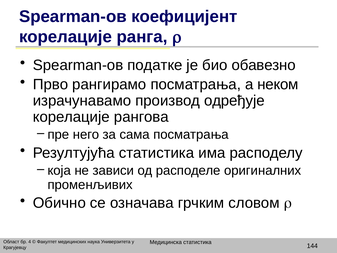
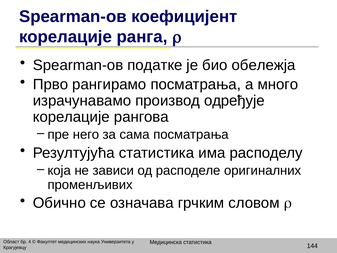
обавезно: обавезно -> обележја
неком: неком -> много
